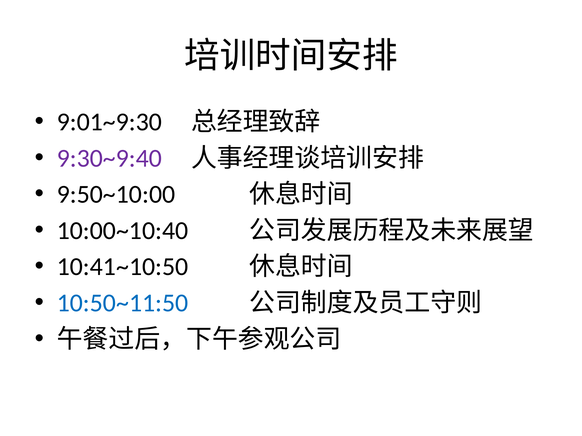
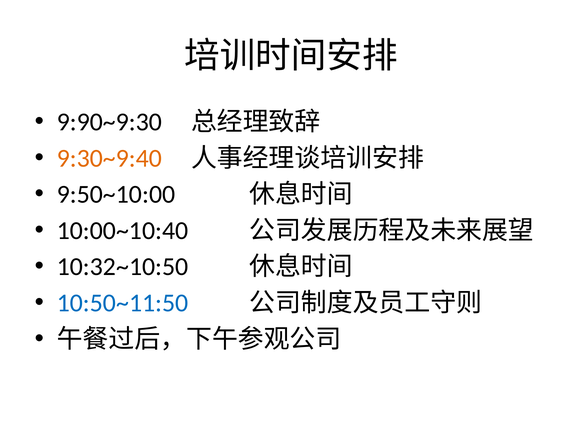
9:01~9:30: 9:01~9:30 -> 9:90~9:30
9:30~9:40 colour: purple -> orange
10:41~10:50: 10:41~10:50 -> 10:32~10:50
